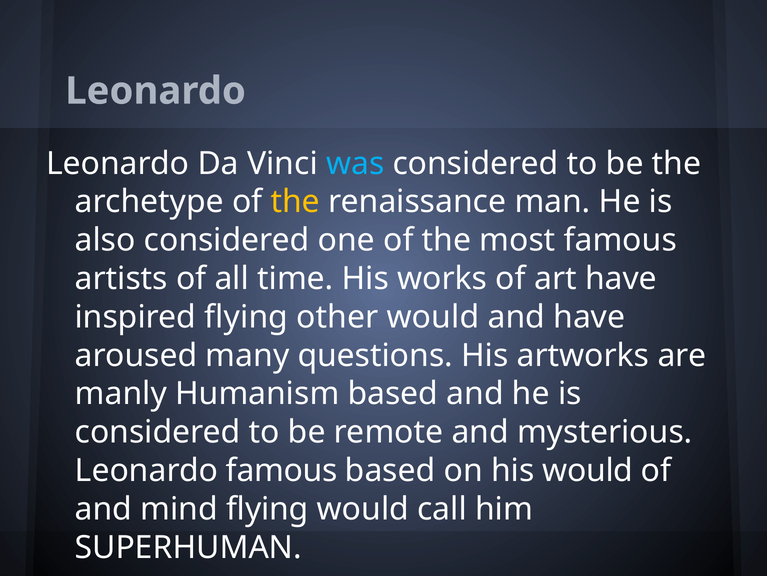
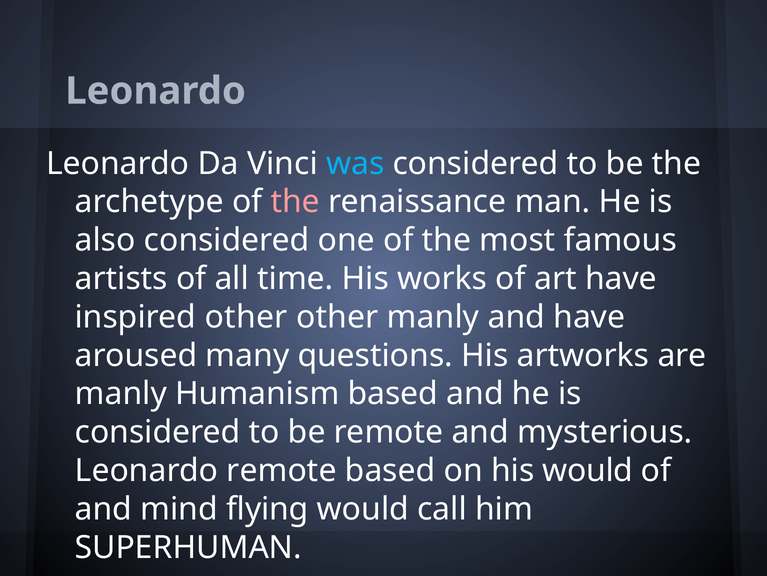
the at (295, 202) colour: yellow -> pink
inspired flying: flying -> other
other would: would -> manly
Leonardo famous: famous -> remote
